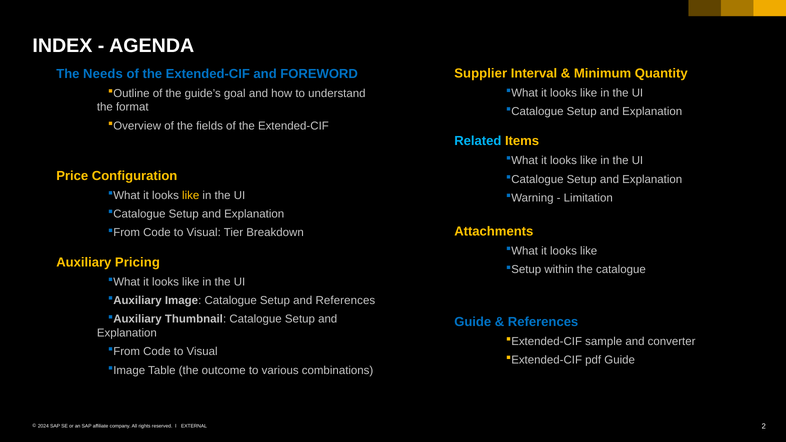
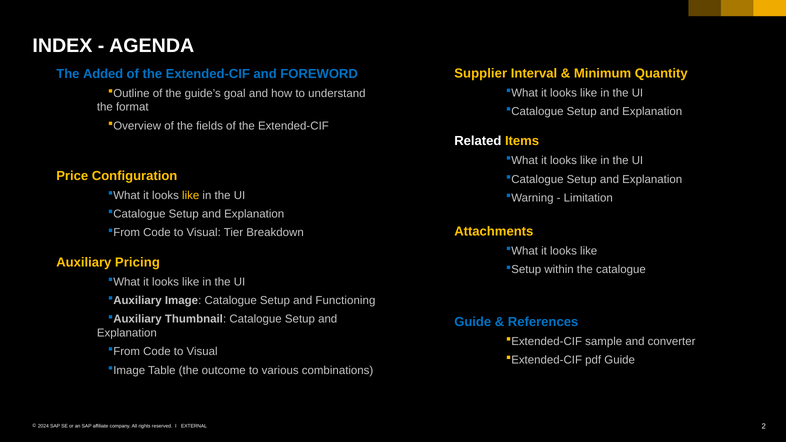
Needs: Needs -> Added
Related colour: light blue -> white
and References: References -> Functioning
